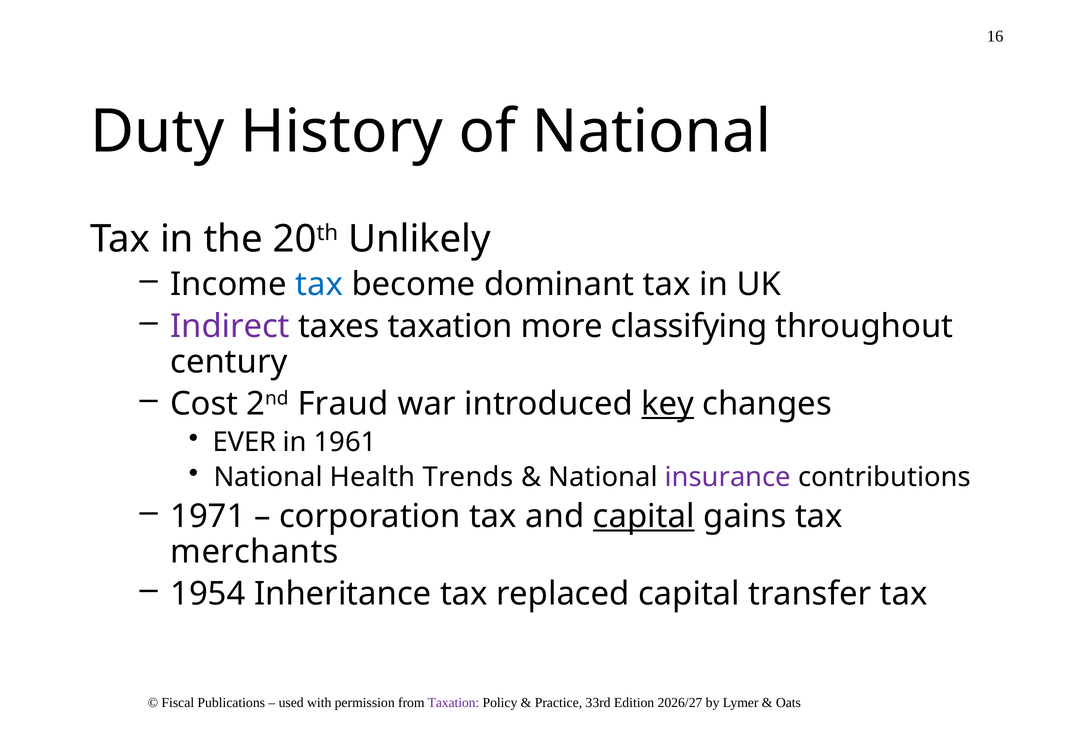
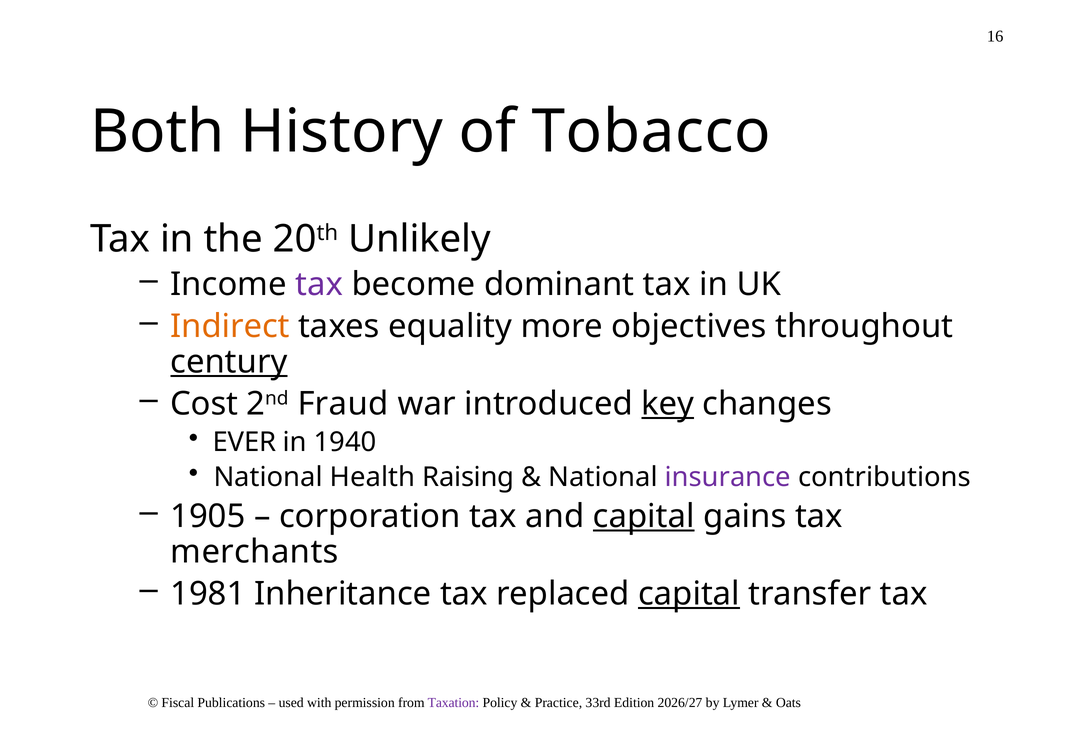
Duty: Duty -> Both
of National: National -> Tobacco
tax at (319, 284) colour: blue -> purple
Indirect colour: purple -> orange
taxes taxation: taxation -> equality
classifying: classifying -> objectives
century underline: none -> present
1961: 1961 -> 1940
Trends: Trends -> Raising
1971: 1971 -> 1905
1954: 1954 -> 1981
capital at (689, 594) underline: none -> present
